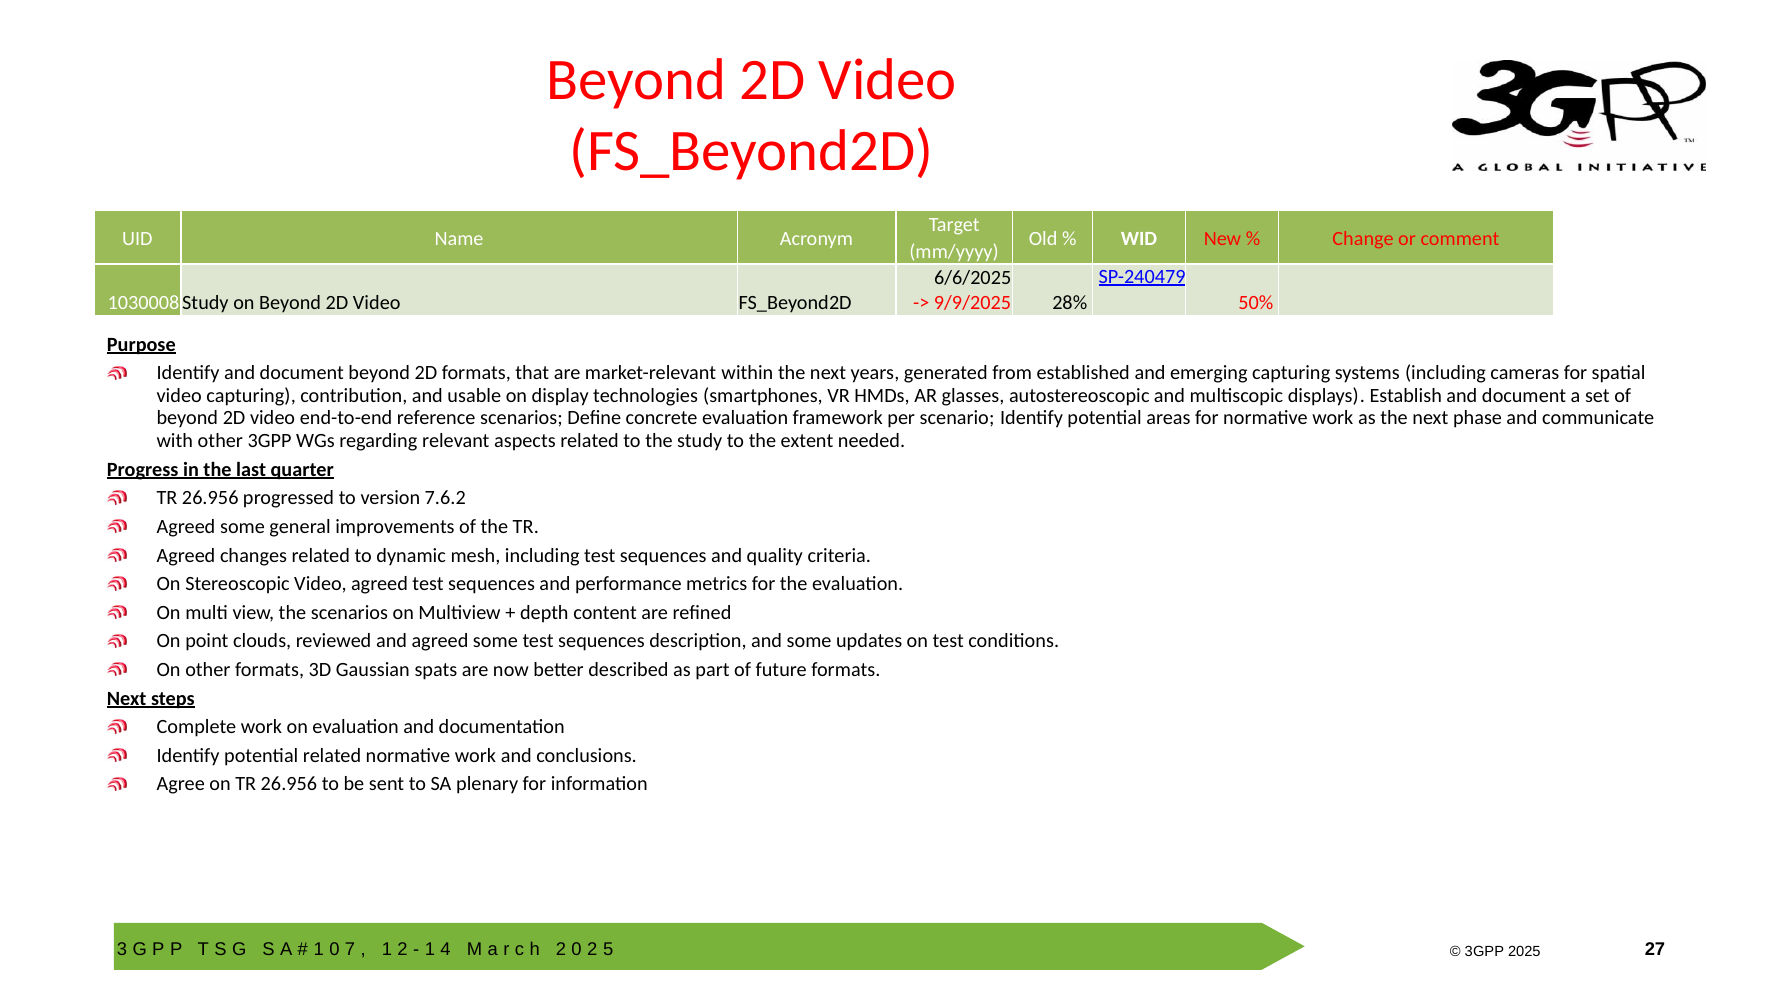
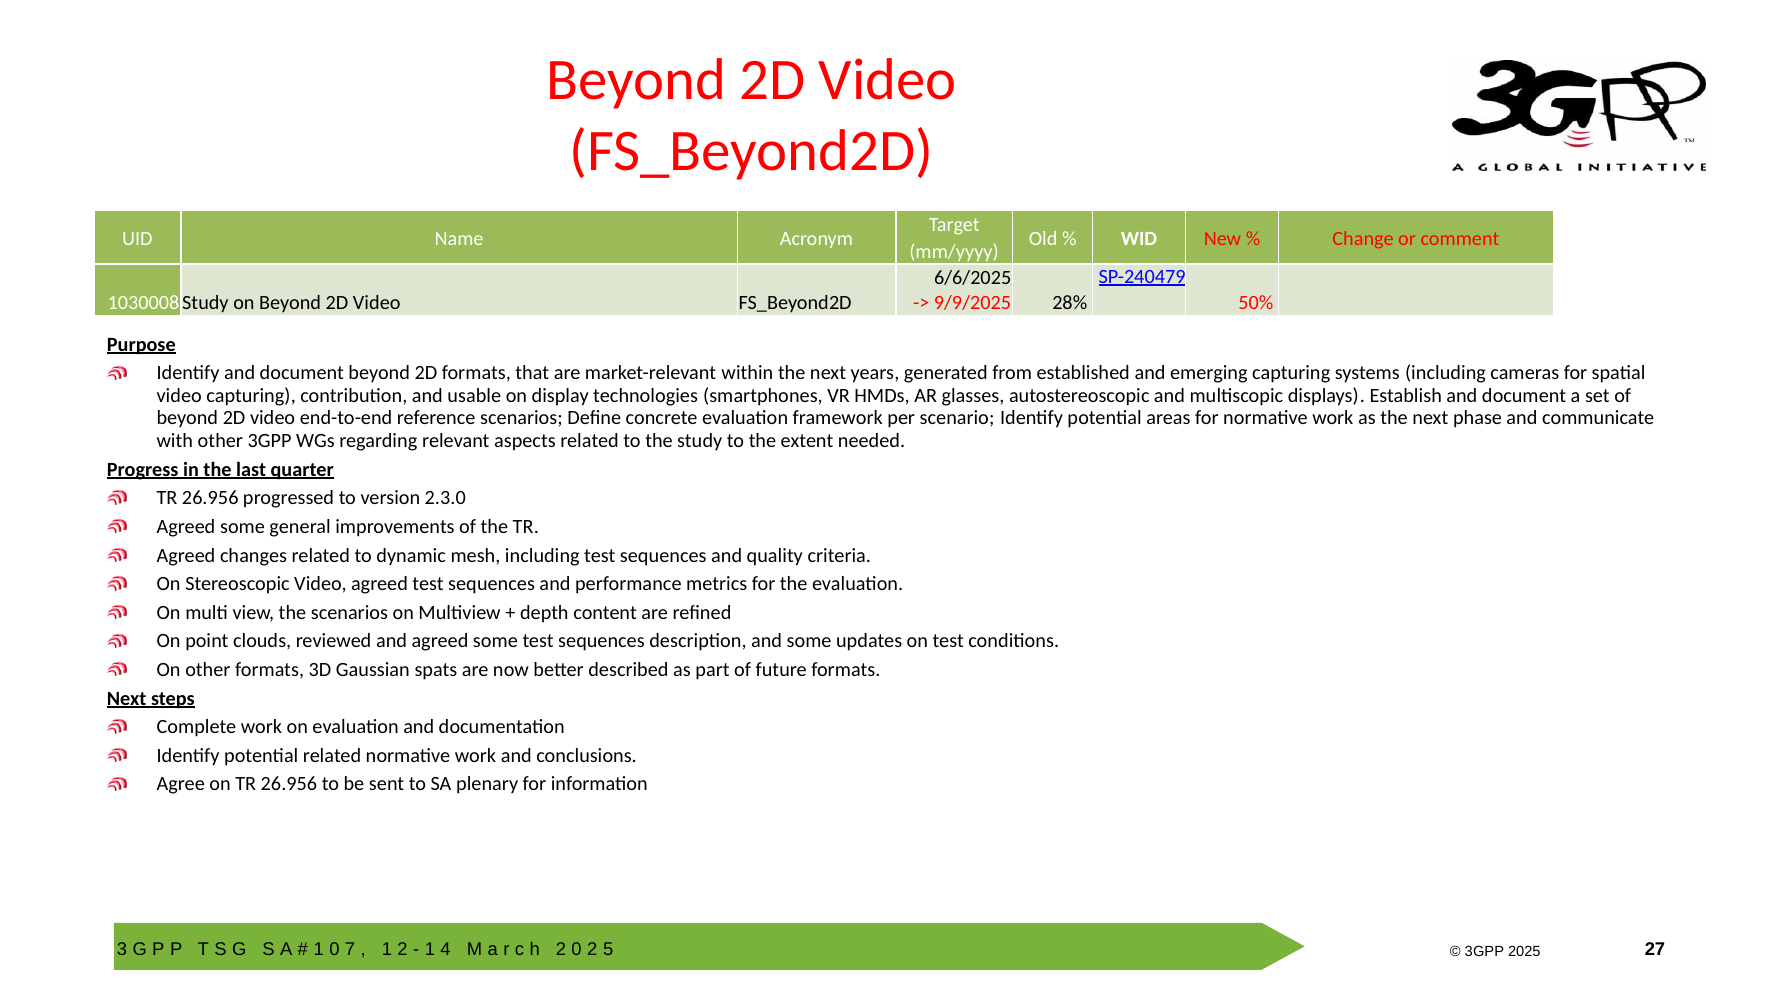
7.6.2: 7.6.2 -> 2.3.0
